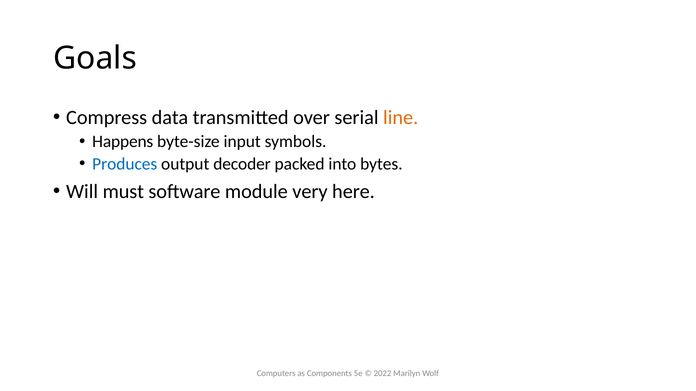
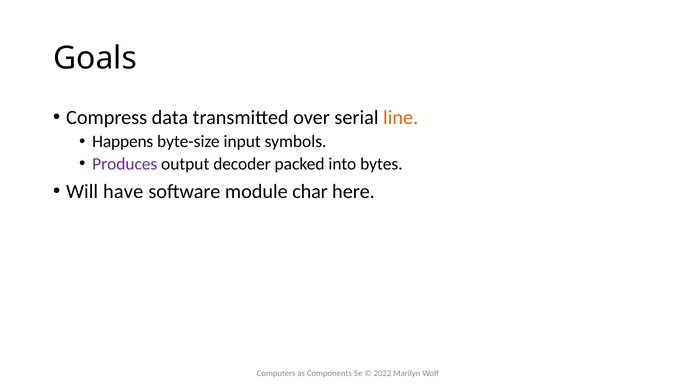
Produces colour: blue -> purple
must: must -> have
very: very -> char
